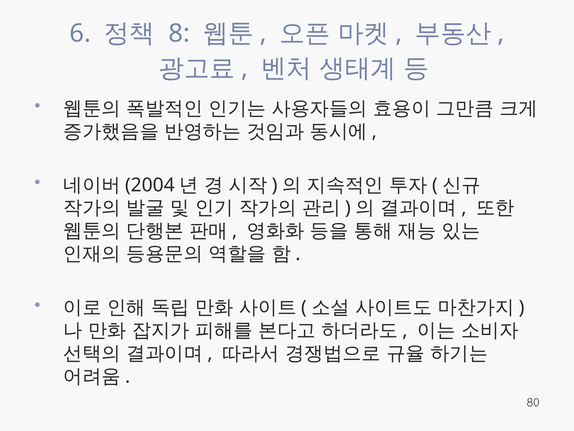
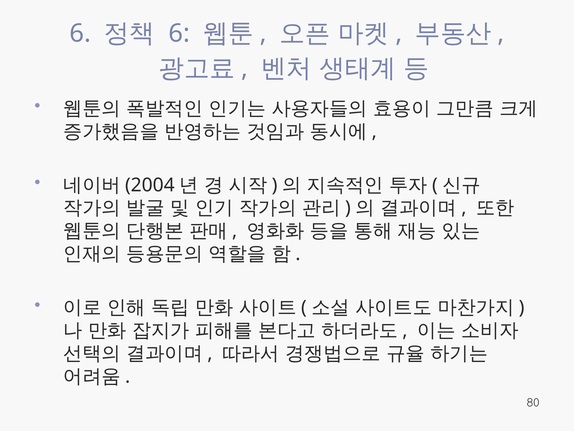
8 at (179, 33): 8 -> 6
